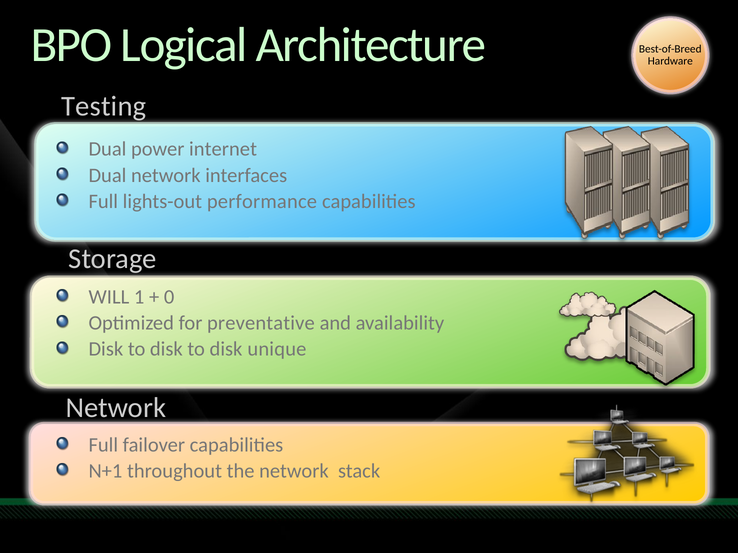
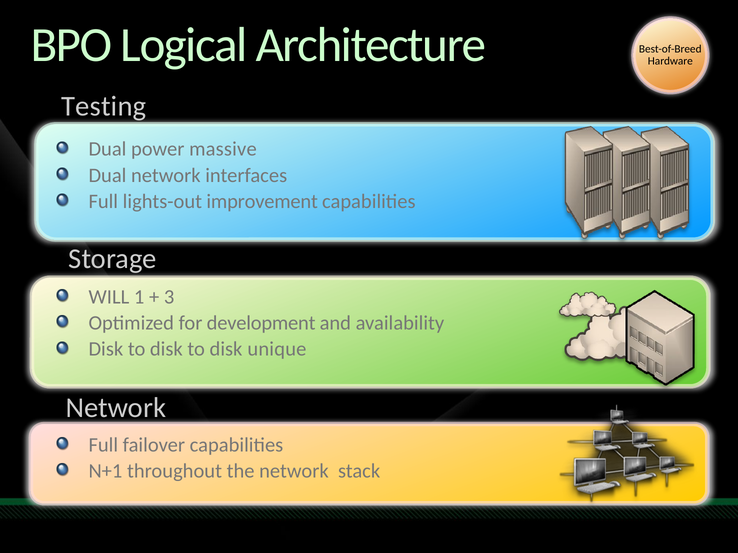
internet: internet -> massive
performance: performance -> improvement
0: 0 -> 3
preventative: preventative -> development
